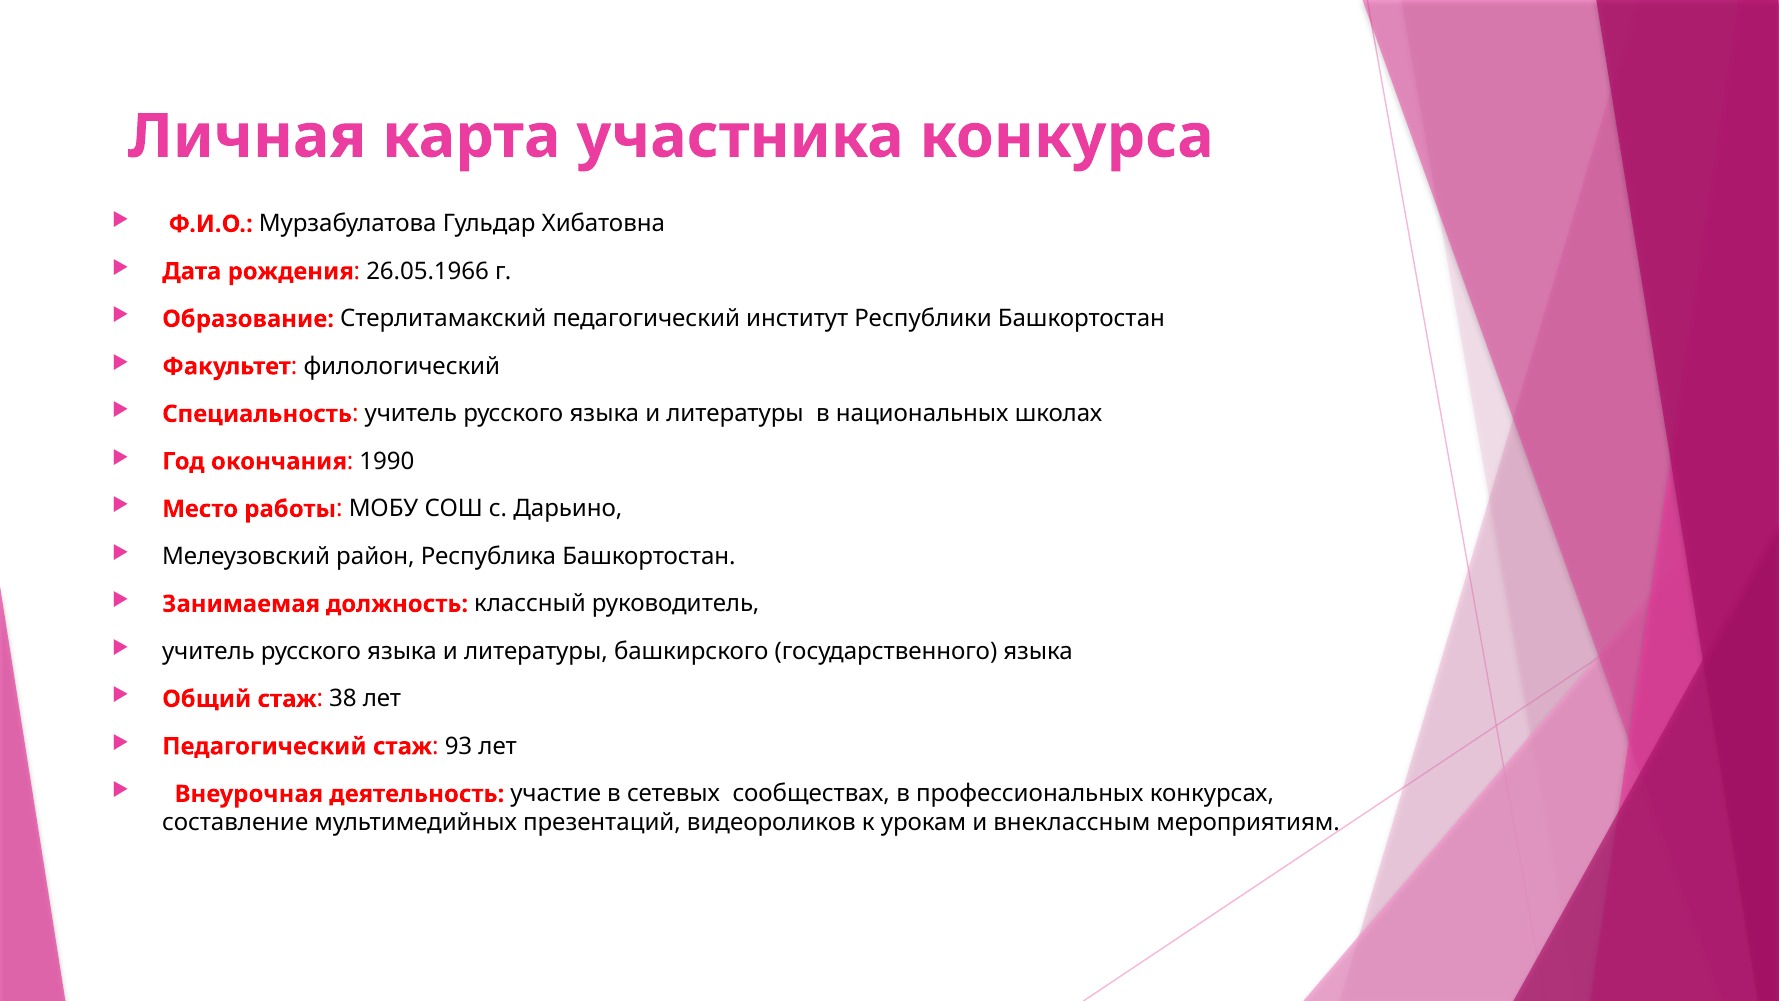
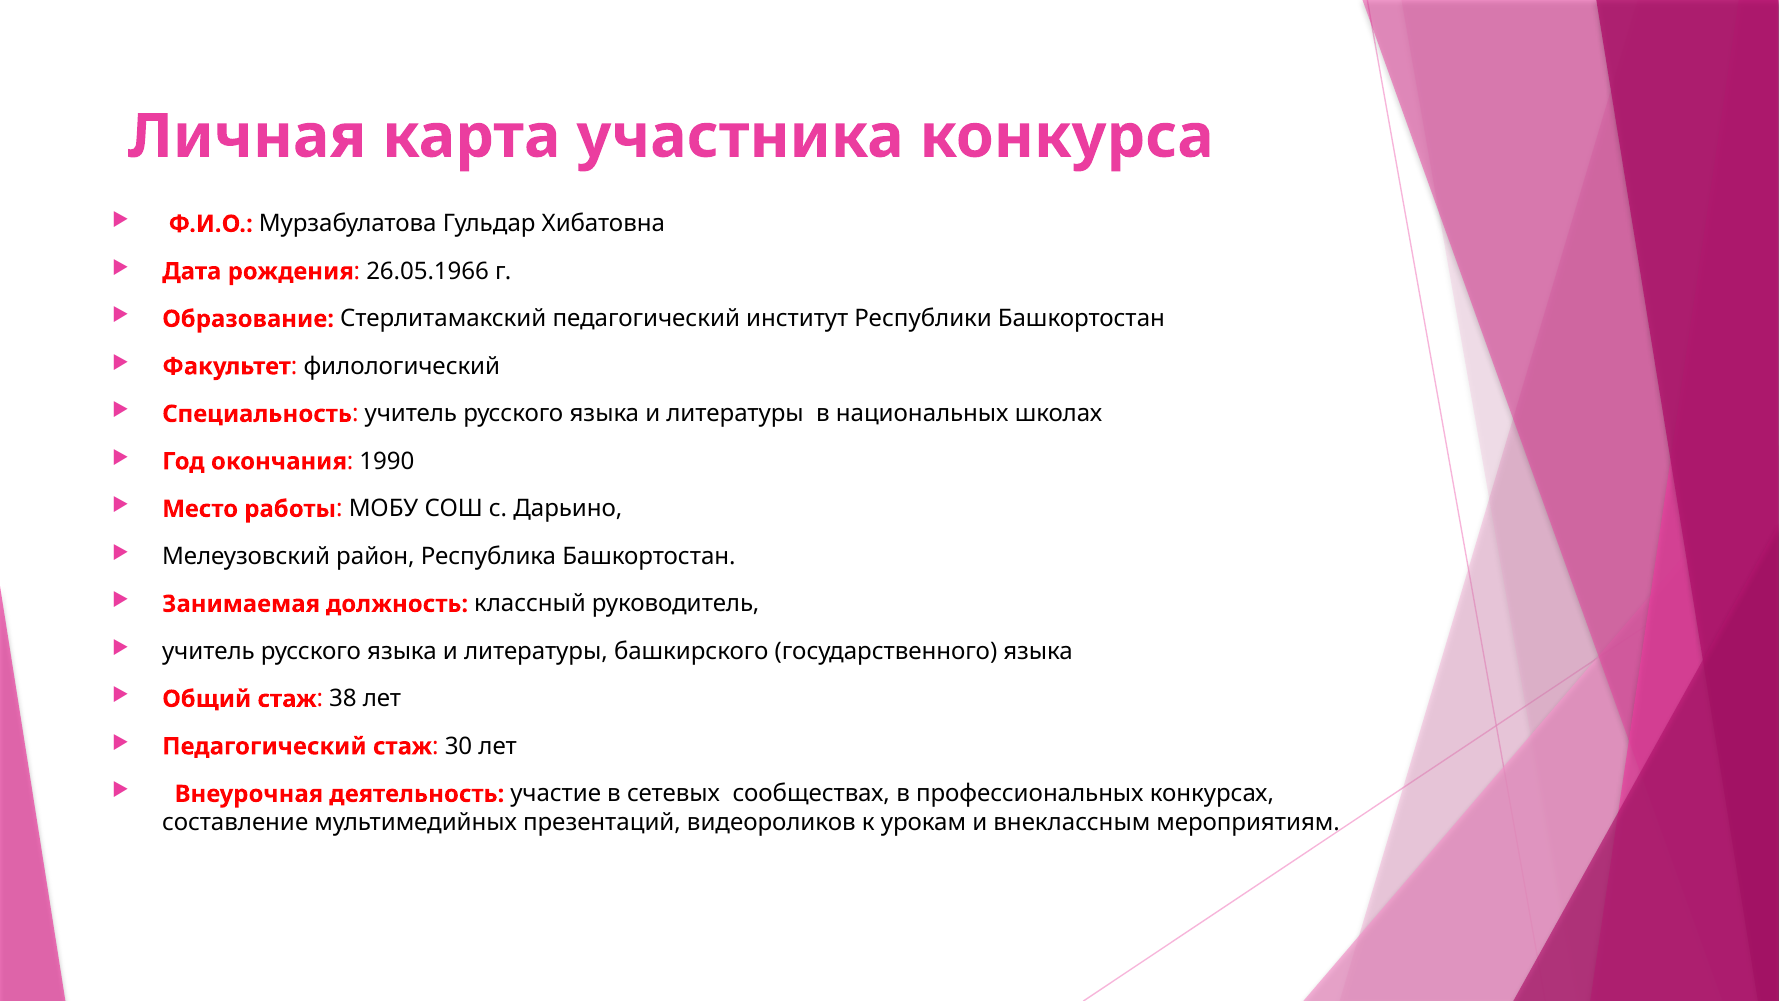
93: 93 -> 30
